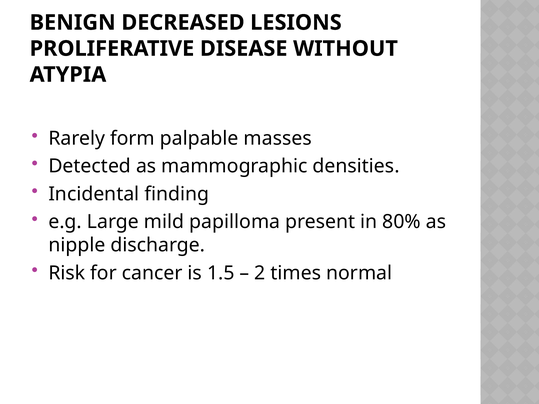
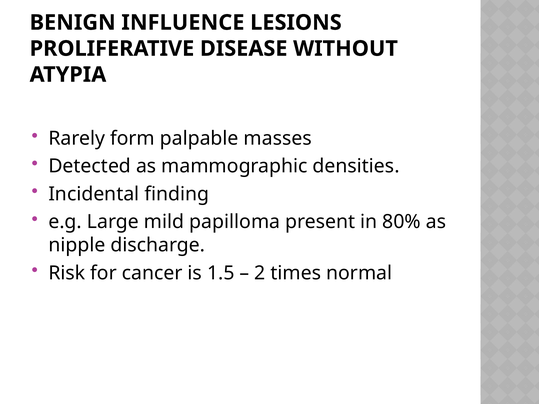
DECREASED: DECREASED -> INFLUENCE
